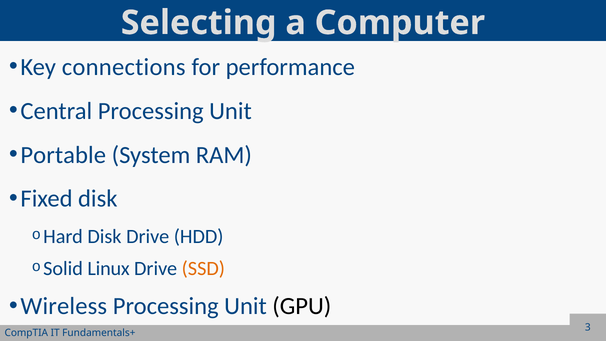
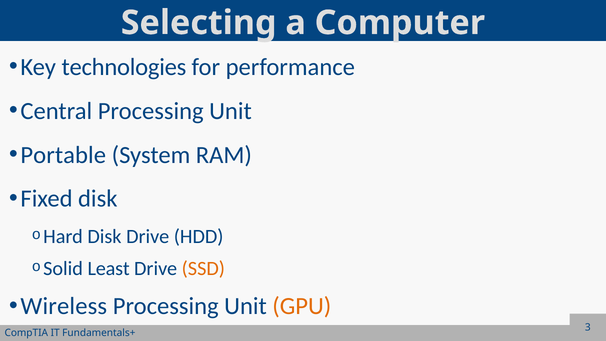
connections: connections -> technologies
Linux: Linux -> Least
GPU colour: black -> orange
